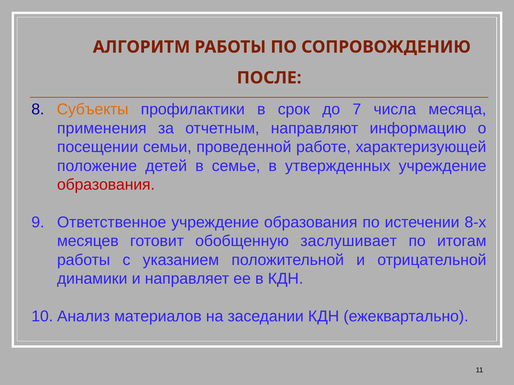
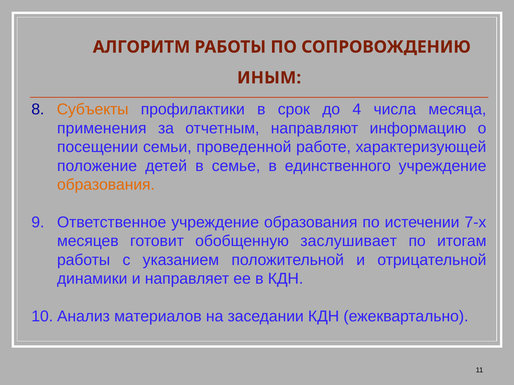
ПОСЛЕ: ПОСЛЕ -> ИНЫМ
7: 7 -> 4
утвержденных: утвержденных -> единственного
образования at (106, 185) colour: red -> orange
8-х: 8-х -> 7-х
